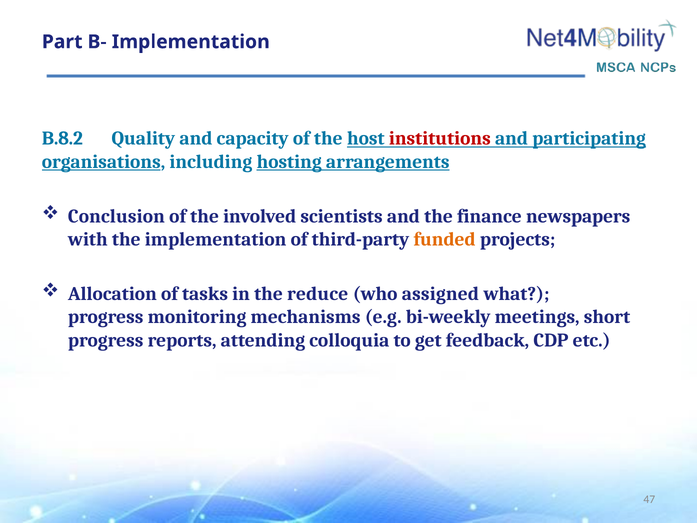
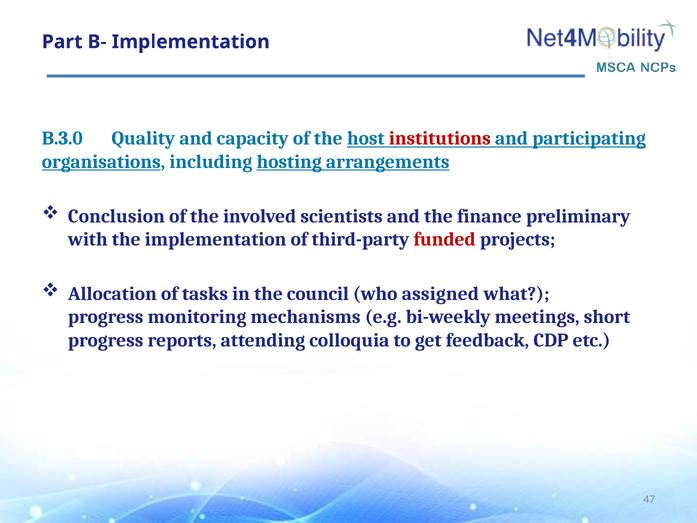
B.8.2: B.8.2 -> B.3.0
newspapers: newspapers -> preliminary
funded colour: orange -> red
reduce: reduce -> council
